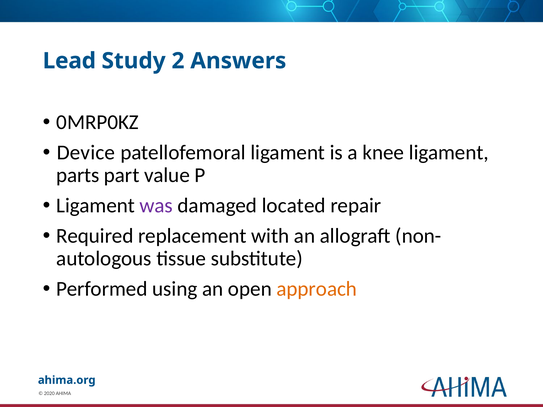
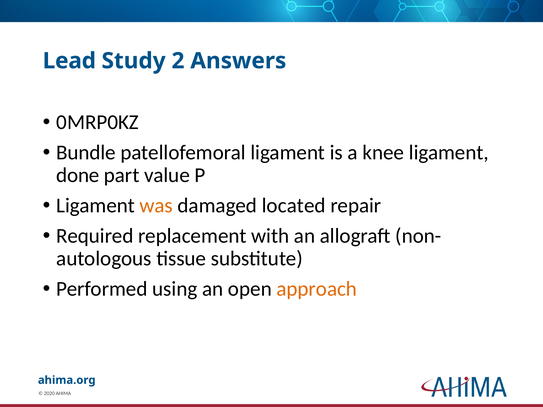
Device: Device -> Bundle
parts: parts -> done
was colour: purple -> orange
